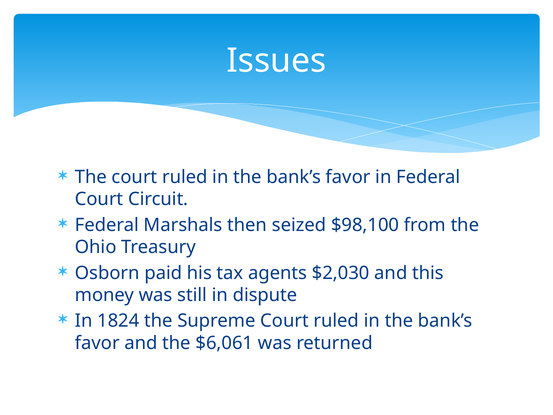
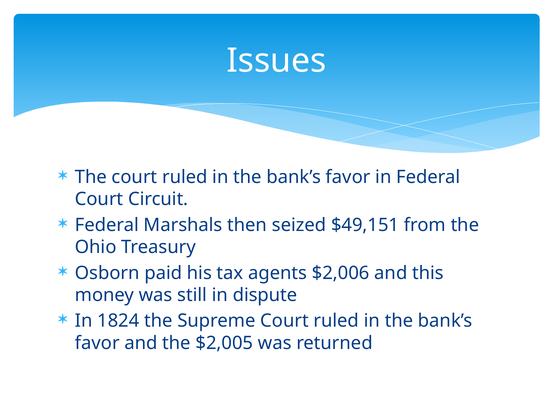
$98,100: $98,100 -> $49,151
$2,030: $2,030 -> $2,006
$6,061: $6,061 -> $2,005
